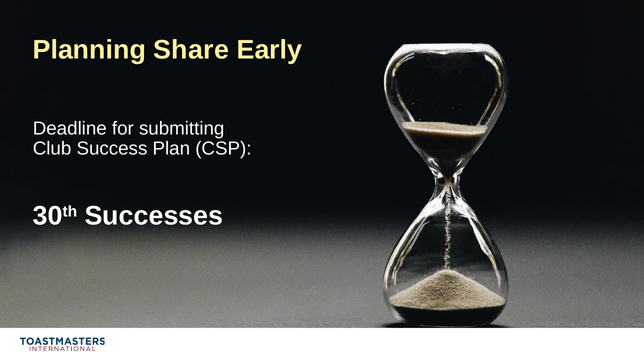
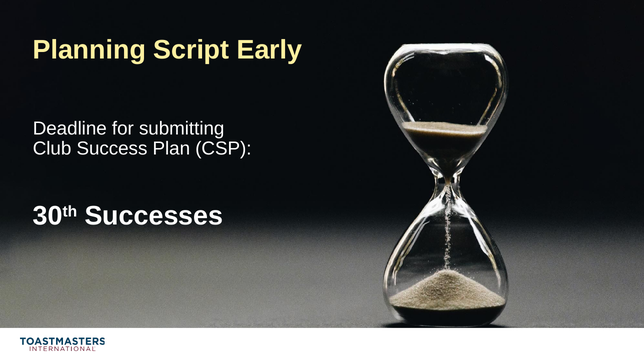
Share: Share -> Script
